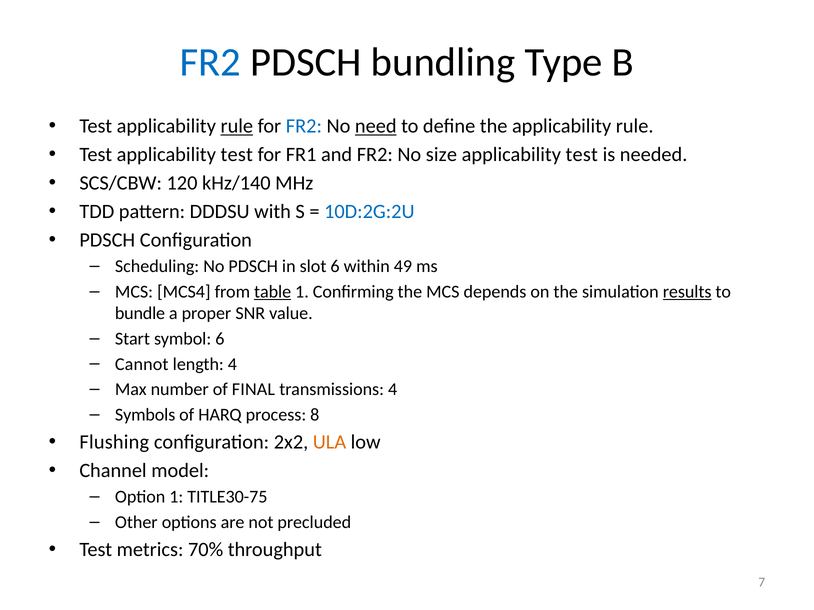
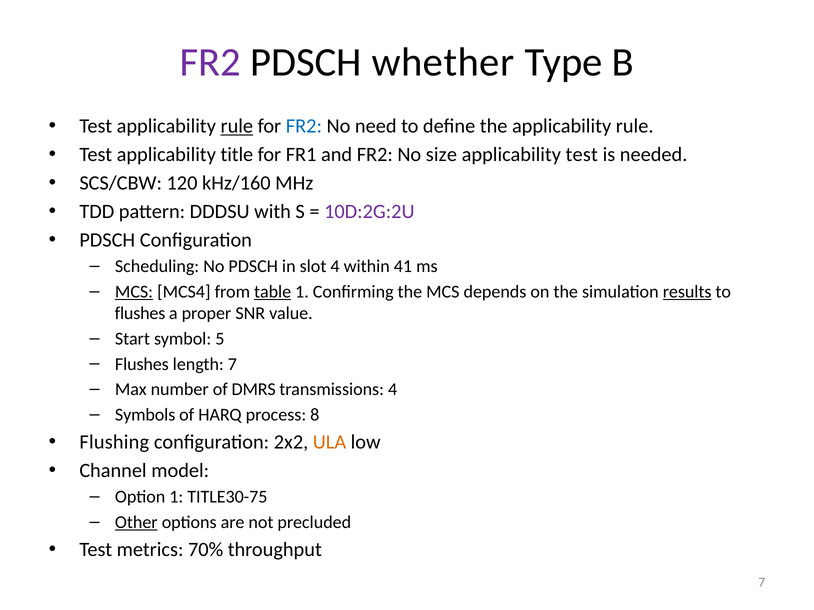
FR2 at (210, 63) colour: blue -> purple
bundling: bundling -> whether
need underline: present -> none
Test applicability test: test -> title
kHz/140: kHz/140 -> kHz/160
10D:2G:2U colour: blue -> purple
slot 6: 6 -> 4
49: 49 -> 41
MCS at (134, 292) underline: none -> present
bundle at (140, 314): bundle -> flushes
symbol 6: 6 -> 5
Cannot at (142, 364): Cannot -> Flushes
length 4: 4 -> 7
FINAL: FINAL -> DMRS
Other underline: none -> present
